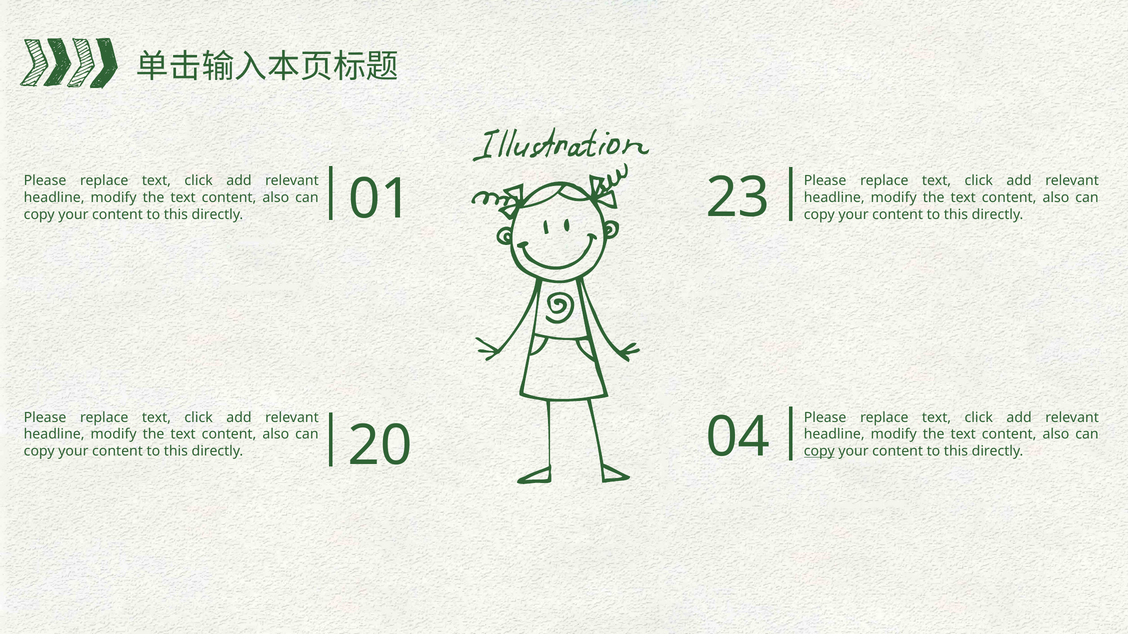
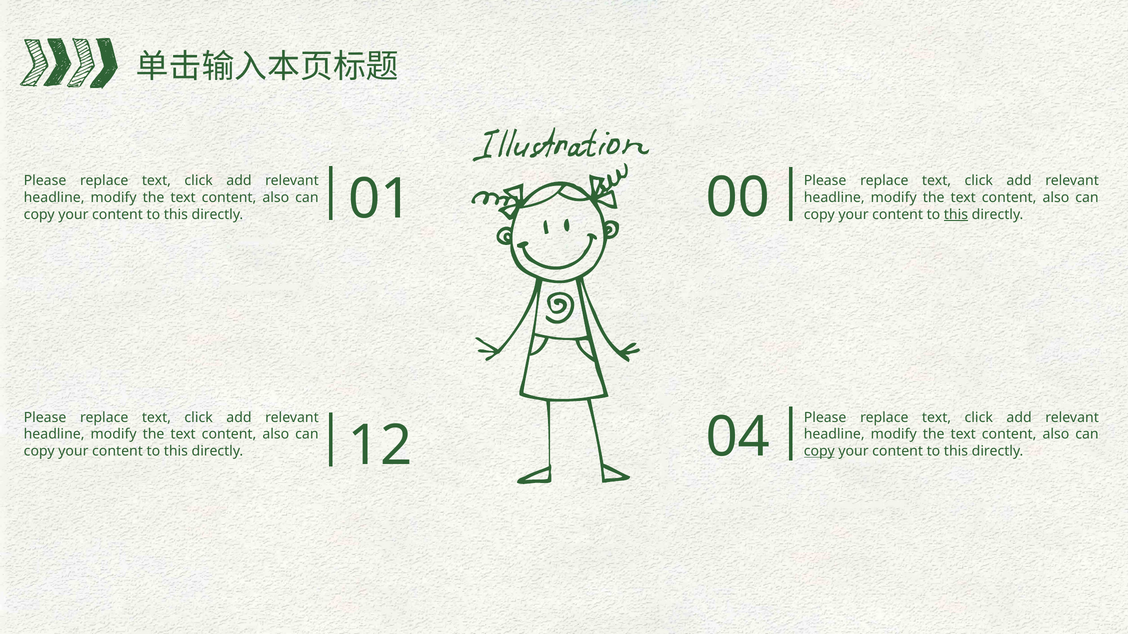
23: 23 -> 00
this at (956, 215) underline: none -> present
20: 20 -> 12
